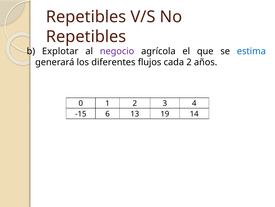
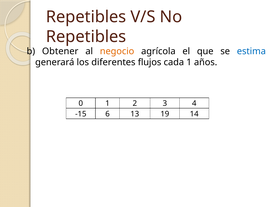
Explotar: Explotar -> Obtener
negocio colour: purple -> orange
cada 2: 2 -> 1
